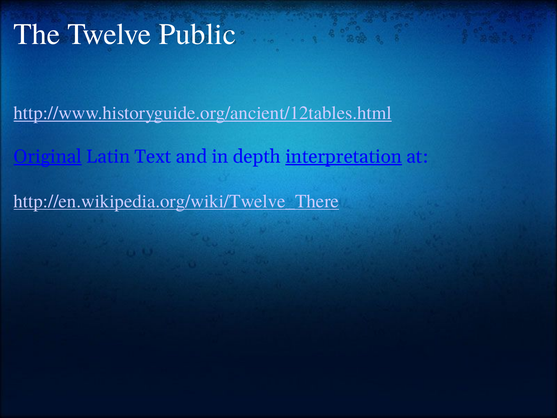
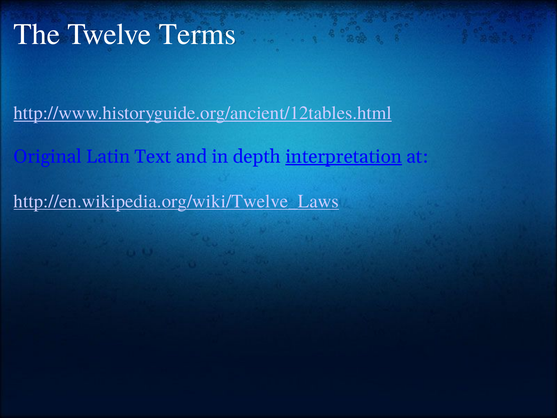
Public: Public -> Terms
Original underline: present -> none
http://en.wikipedia.org/wiki/Twelve_There: http://en.wikipedia.org/wiki/Twelve_There -> http://en.wikipedia.org/wiki/Twelve_Laws
